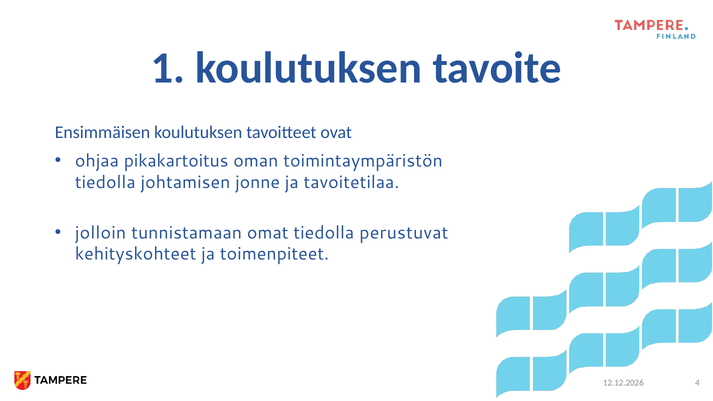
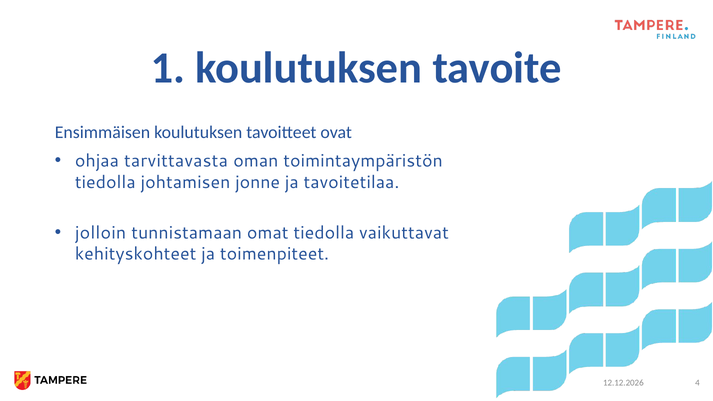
pikakartoitus: pikakartoitus -> tarvittavasta
perustuvat: perustuvat -> vaikuttavat
